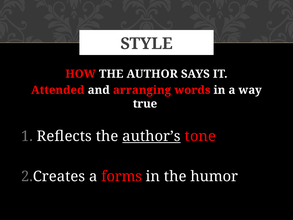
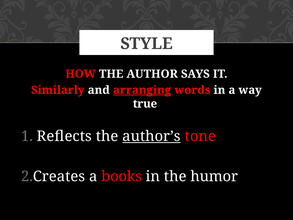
Attended: Attended -> Similarly
arranging underline: none -> present
forms: forms -> books
